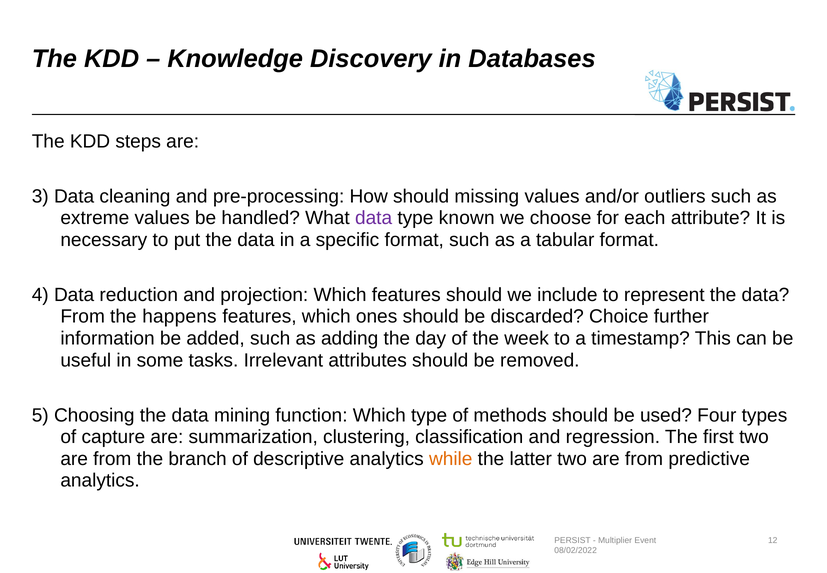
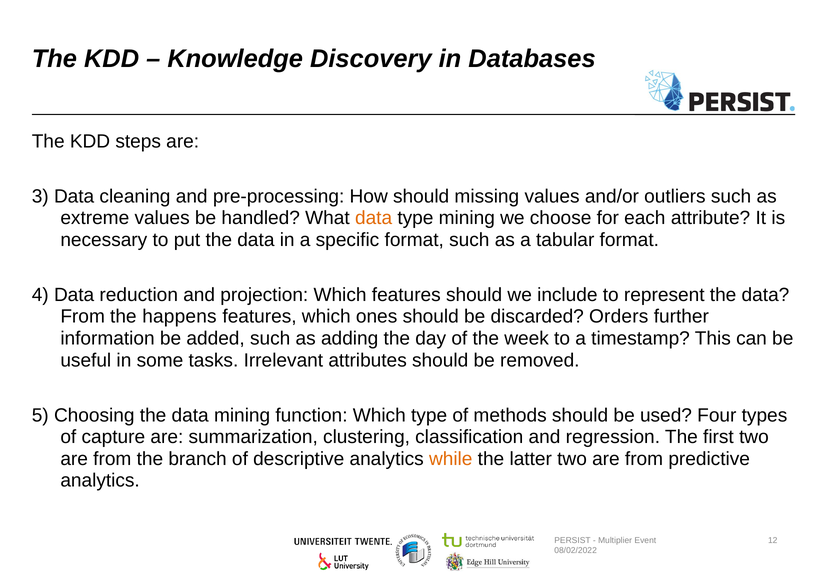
data at (374, 218) colour: purple -> orange
type known: known -> mining
Choice: Choice -> Orders
